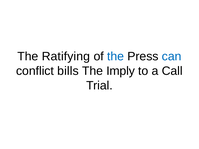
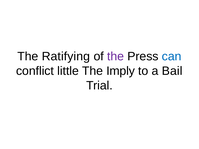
the at (116, 56) colour: blue -> purple
bills: bills -> little
Call: Call -> Bail
